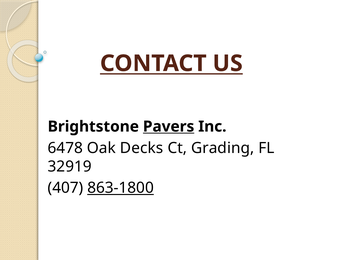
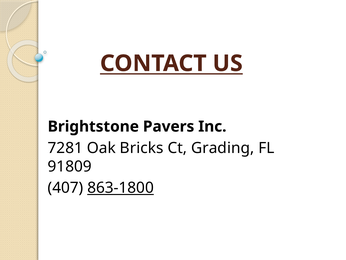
Pavers underline: present -> none
6478: 6478 -> 7281
Decks: Decks -> Bricks
32919: 32919 -> 91809
